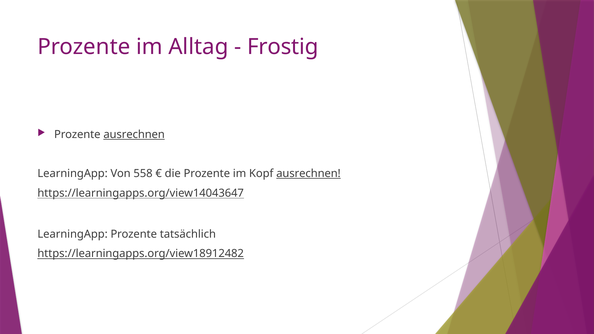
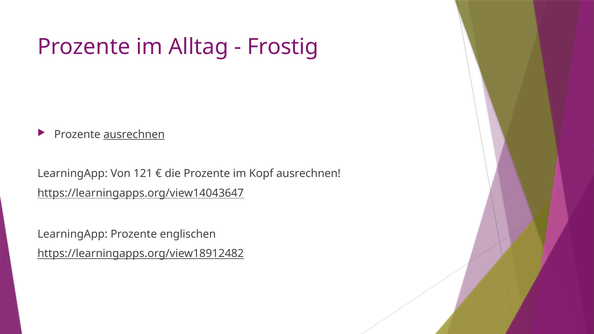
558: 558 -> 121
ausrechnen at (308, 174) underline: present -> none
tatsächlich: tatsächlich -> englischen
